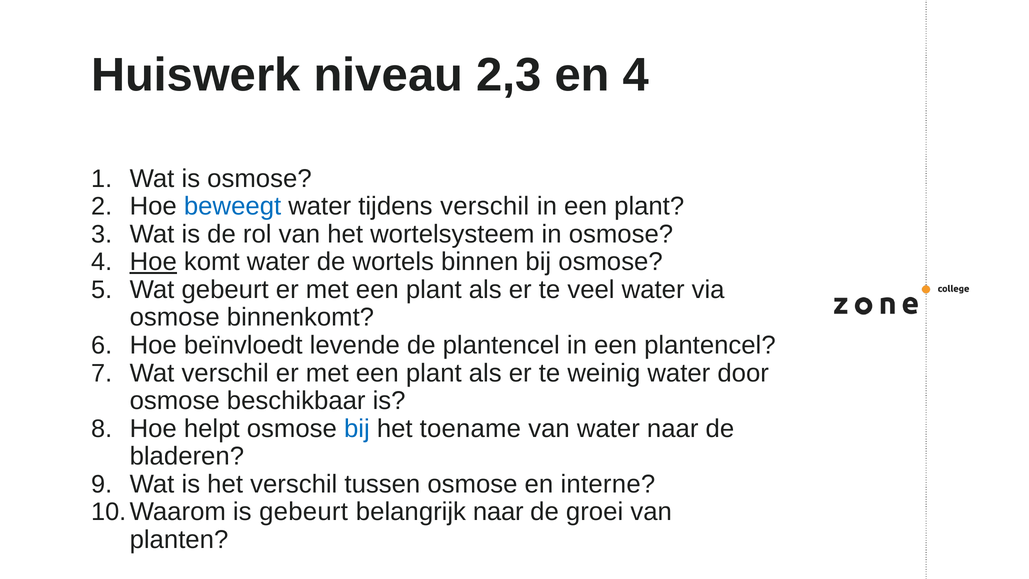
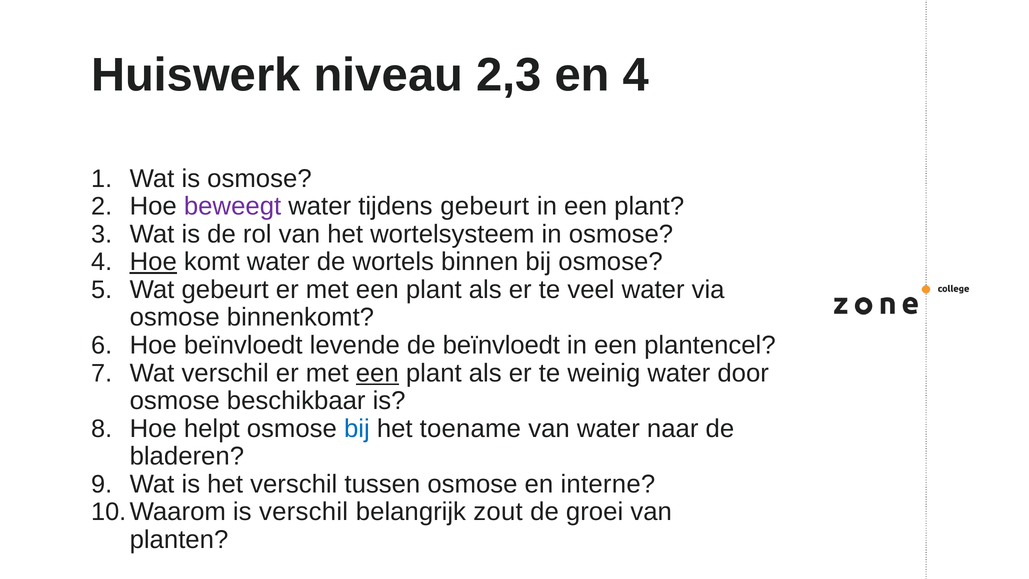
beweegt colour: blue -> purple
tijdens verschil: verschil -> gebeurt
de plantencel: plantencel -> beïnvloedt
een at (377, 373) underline: none -> present
is gebeurt: gebeurt -> verschil
belangrijk naar: naar -> zout
